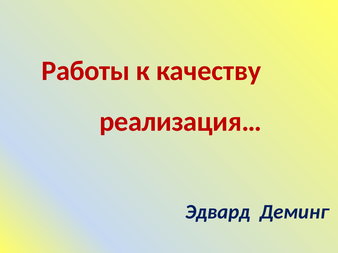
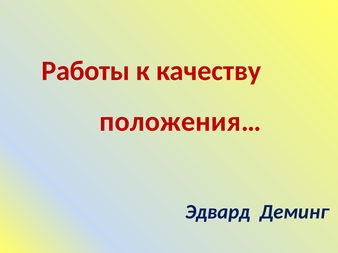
реализация…: реализация… -> положения…
